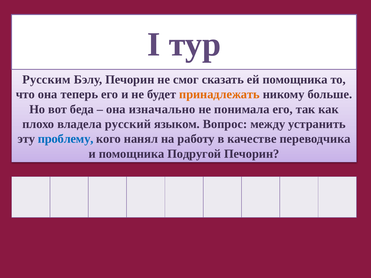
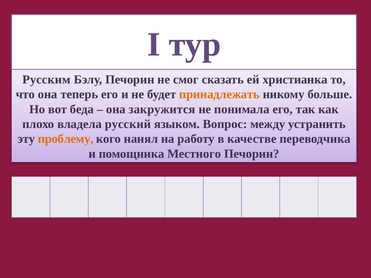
ей помощника: помощника -> христианка
изначально: изначально -> закружится
проблему colour: blue -> orange
Подругой: Подругой -> Местного
